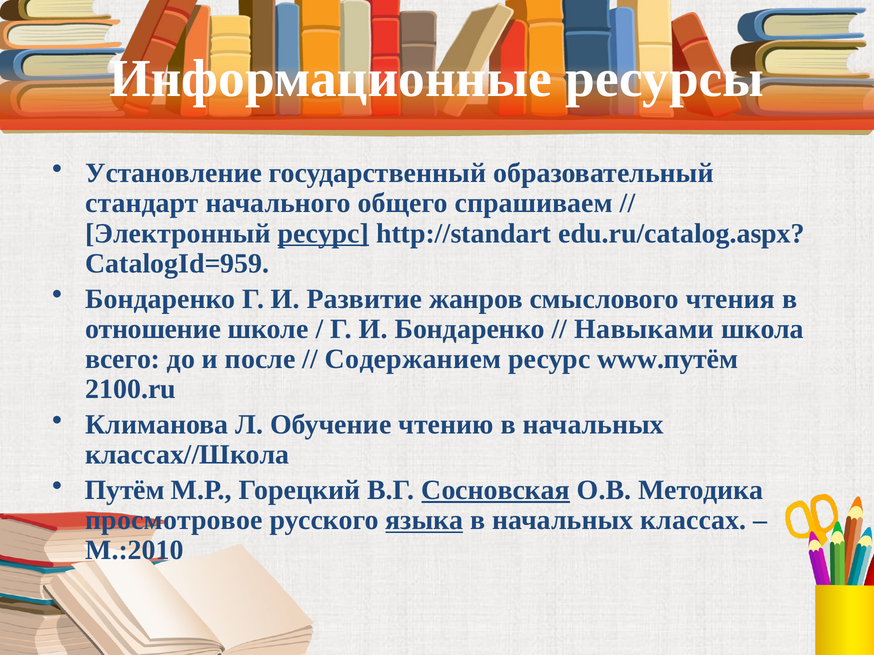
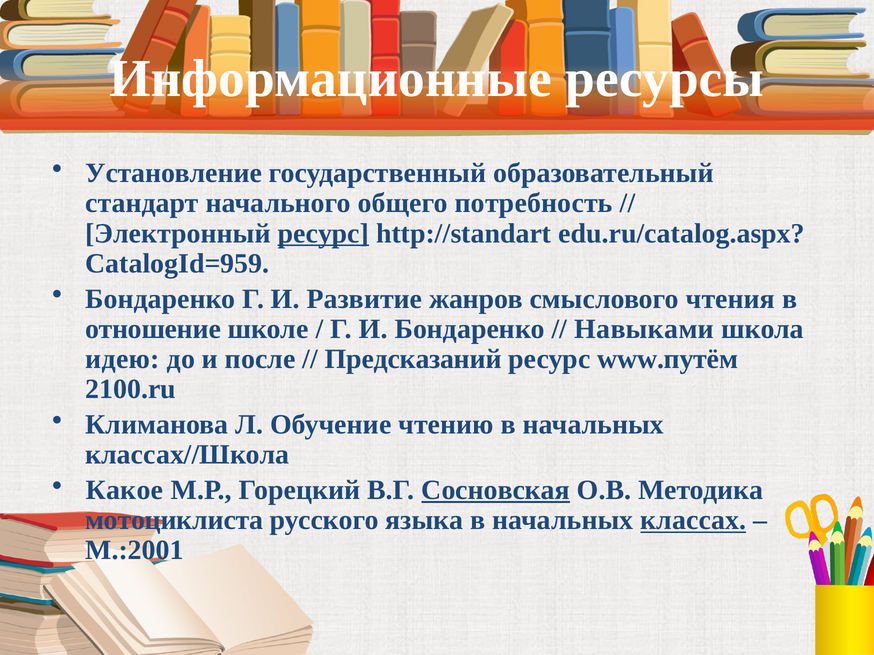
спрашиваем: спрашиваем -> потребность
всего: всего -> идею
Содержанием: Содержанием -> Предсказаний
Путём: Путём -> Какое
просмотровое: просмотровое -> мотоциклиста
языка underline: present -> none
классах underline: none -> present
М.:2010: М.:2010 -> М.:2001
